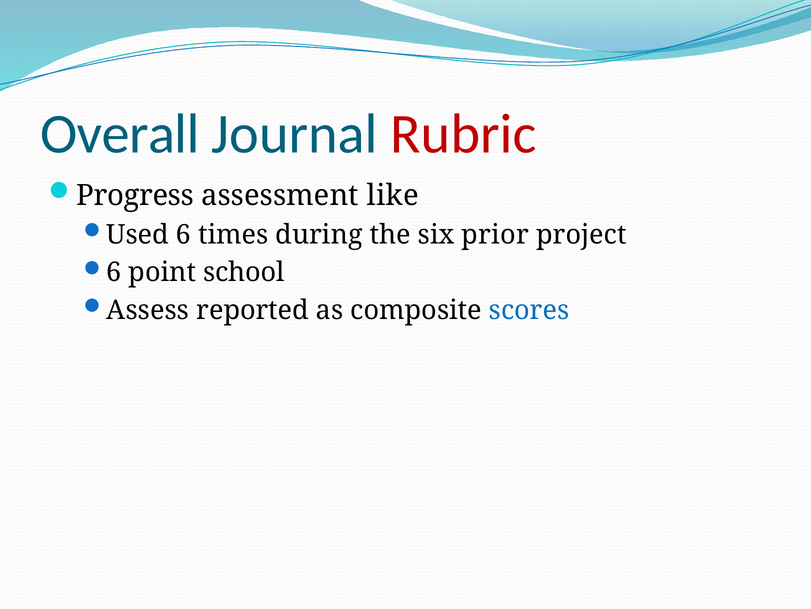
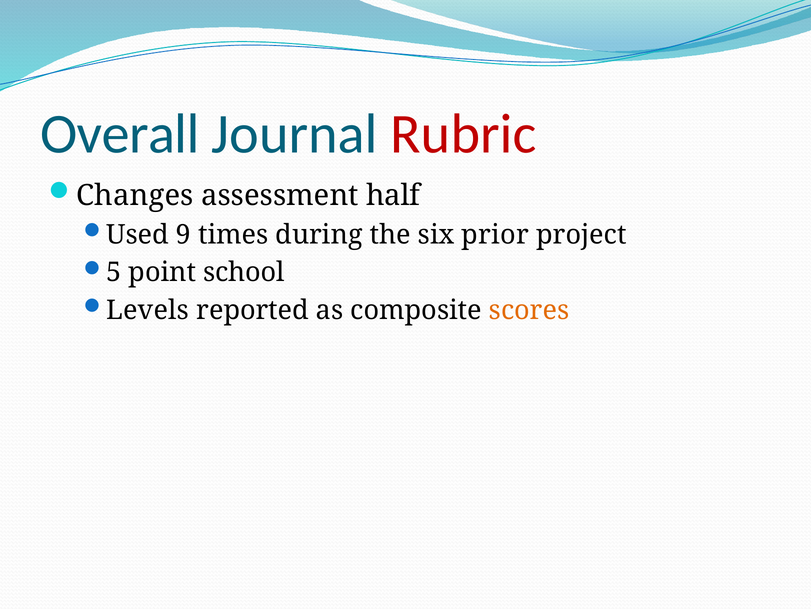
Progress: Progress -> Changes
like: like -> half
Used 6: 6 -> 9
6 at (114, 272): 6 -> 5
Assess: Assess -> Levels
scores colour: blue -> orange
